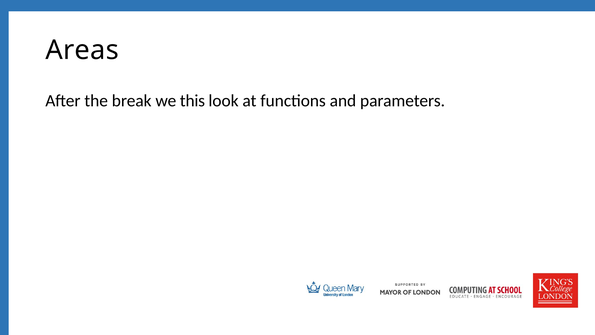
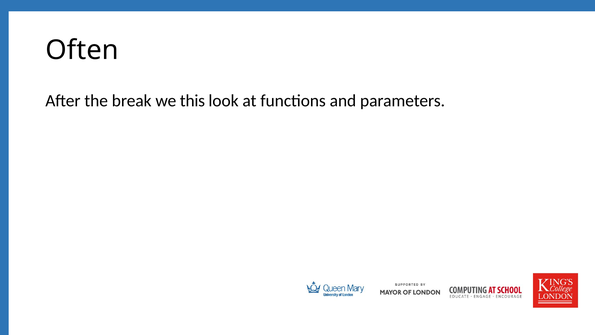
Areas: Areas -> Often
